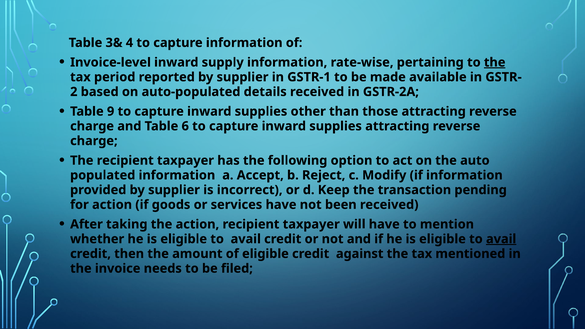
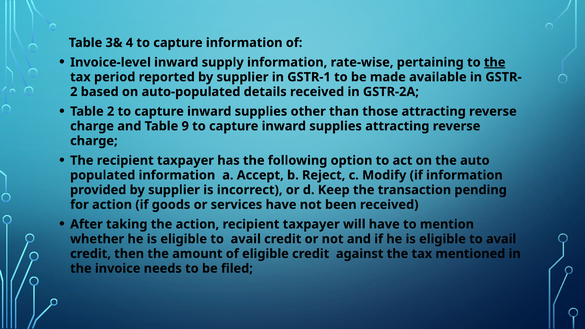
Table 9: 9 -> 2
6: 6 -> 9
avail at (501, 239) underline: present -> none
